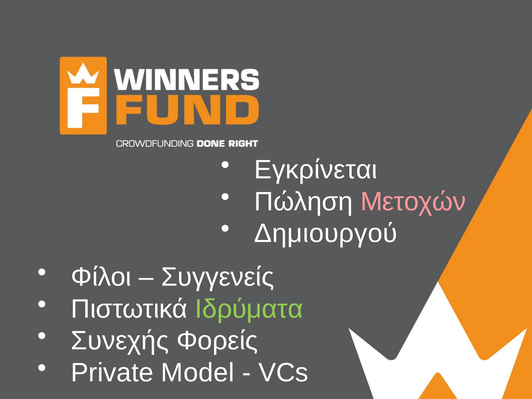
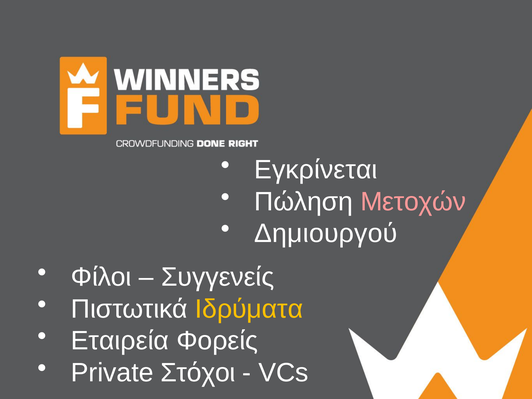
Ιδρύματα colour: light green -> yellow
Συνεχής: Συνεχής -> Εταιρεία
Model: Model -> Στόχοι
